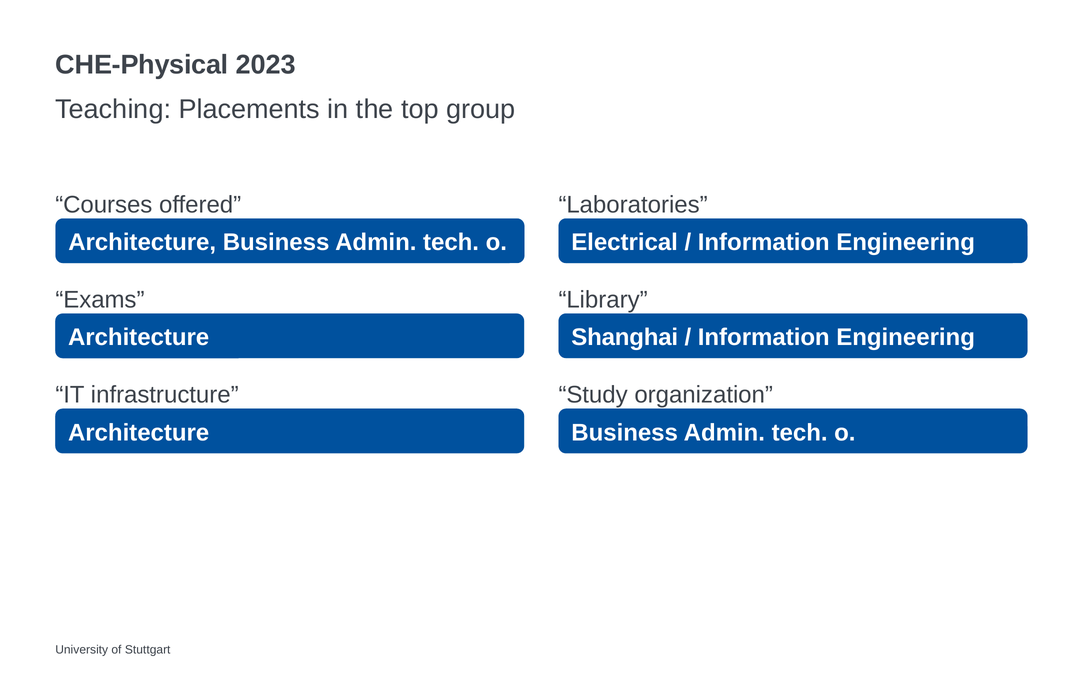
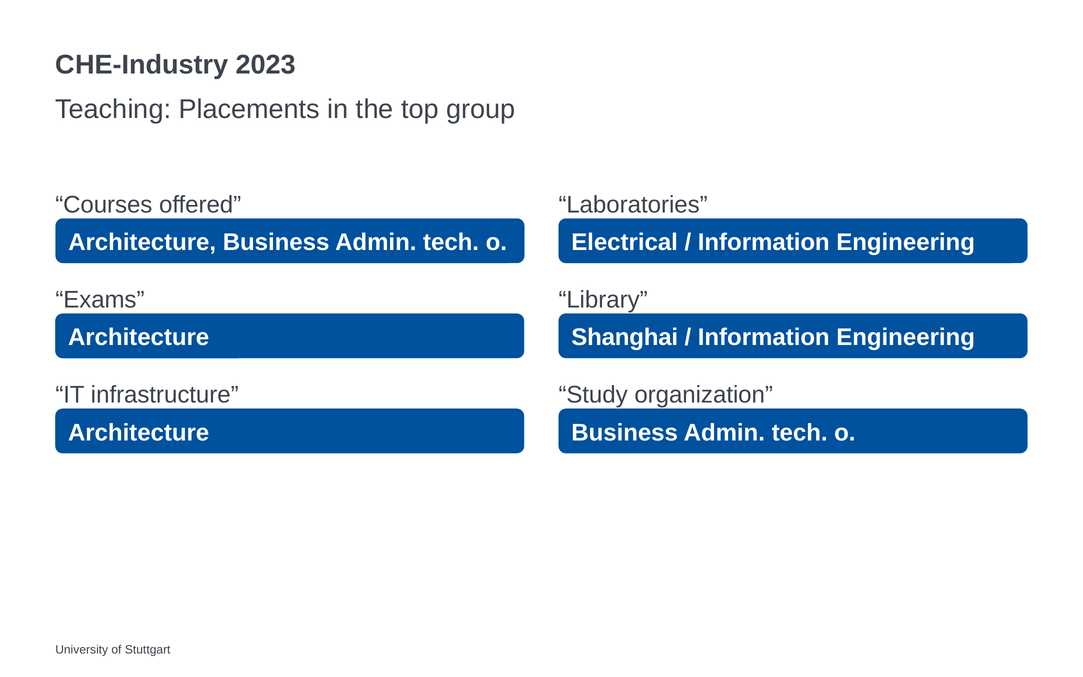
CHE-Physical: CHE-Physical -> CHE-Industry
